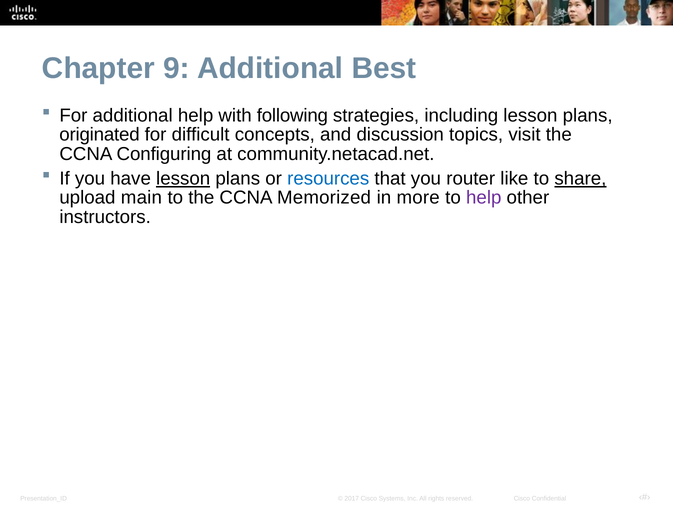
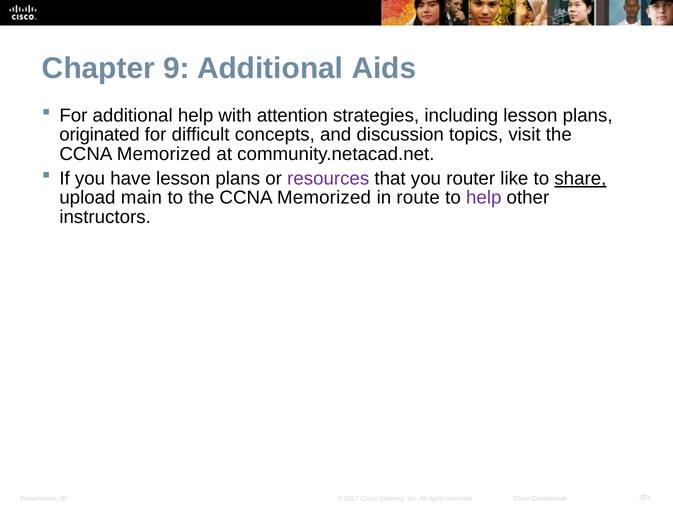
Best: Best -> Aids
following: following -> attention
Configuring at (164, 154): Configuring -> Memorized
lesson at (183, 179) underline: present -> none
resources colour: blue -> purple
more: more -> route
